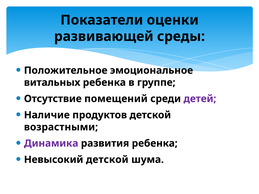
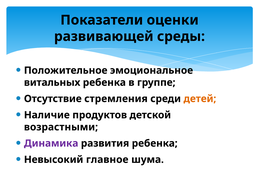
помещений: помещений -> стремления
детей colour: purple -> orange
Невысокий детской: детской -> главное
